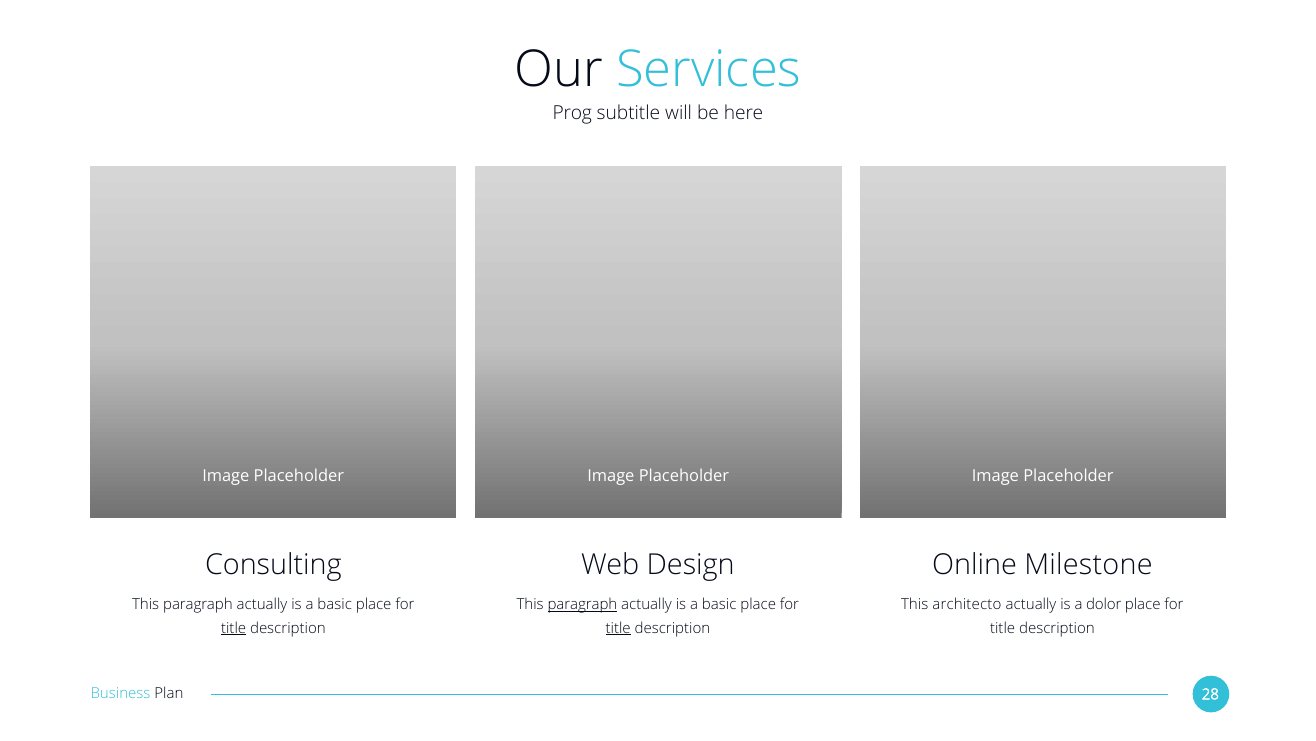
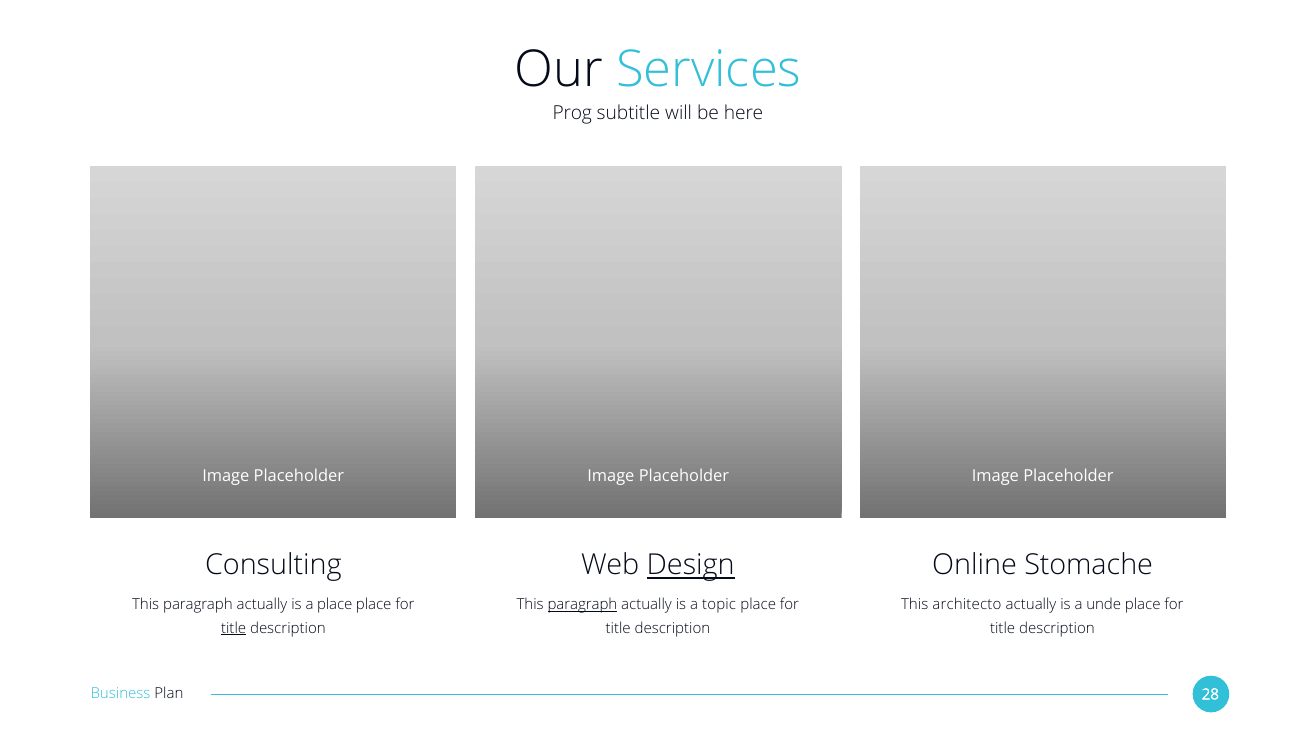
Design underline: none -> present
Milestone: Milestone -> Stomache
basic at (335, 604): basic -> place
basic at (719, 604): basic -> topic
dolor: dolor -> unde
title at (618, 628) underline: present -> none
